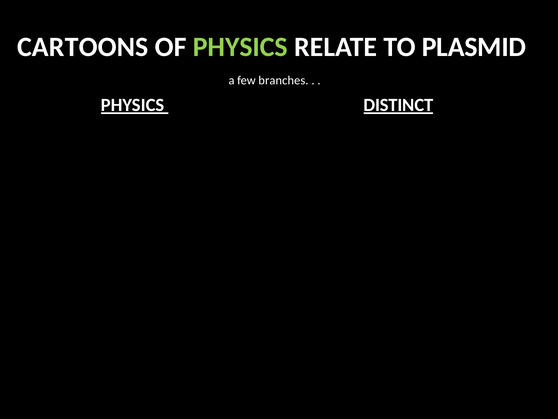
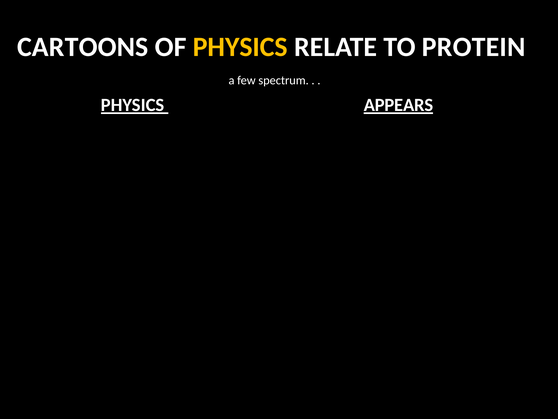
PHYSICS at (240, 47) colour: light green -> yellow
PLASMID: PLASMID -> PROTEIN
branches: branches -> spectrum
DISTINCT: DISTINCT -> APPEARS
